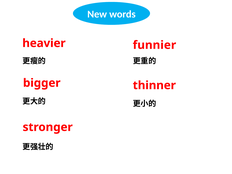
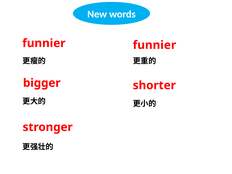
heavier at (44, 43): heavier -> funnier
thinner: thinner -> shorter
